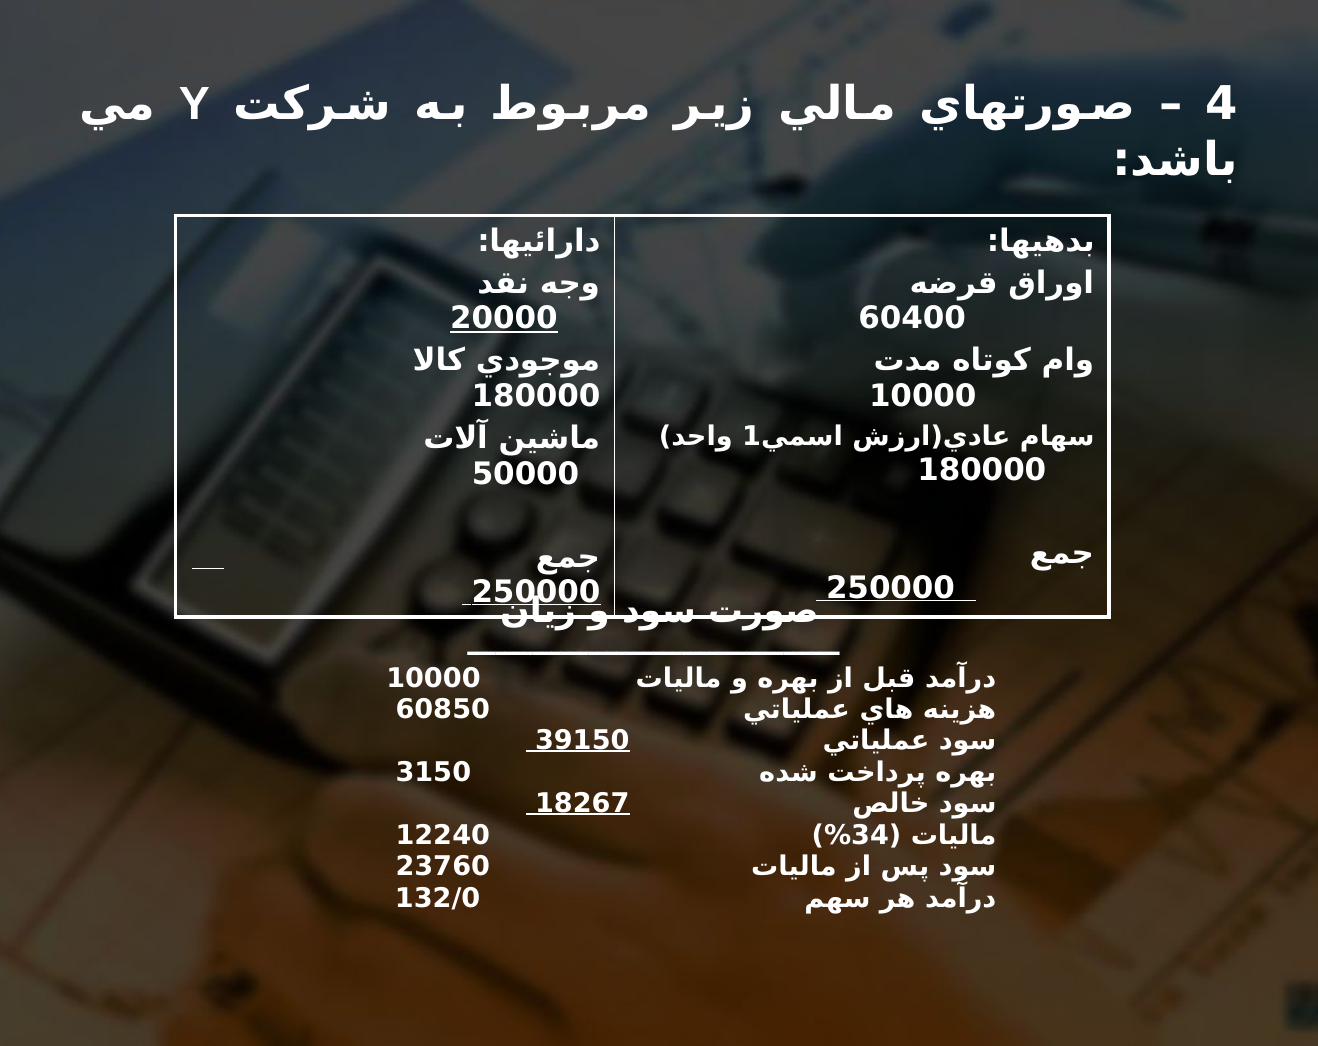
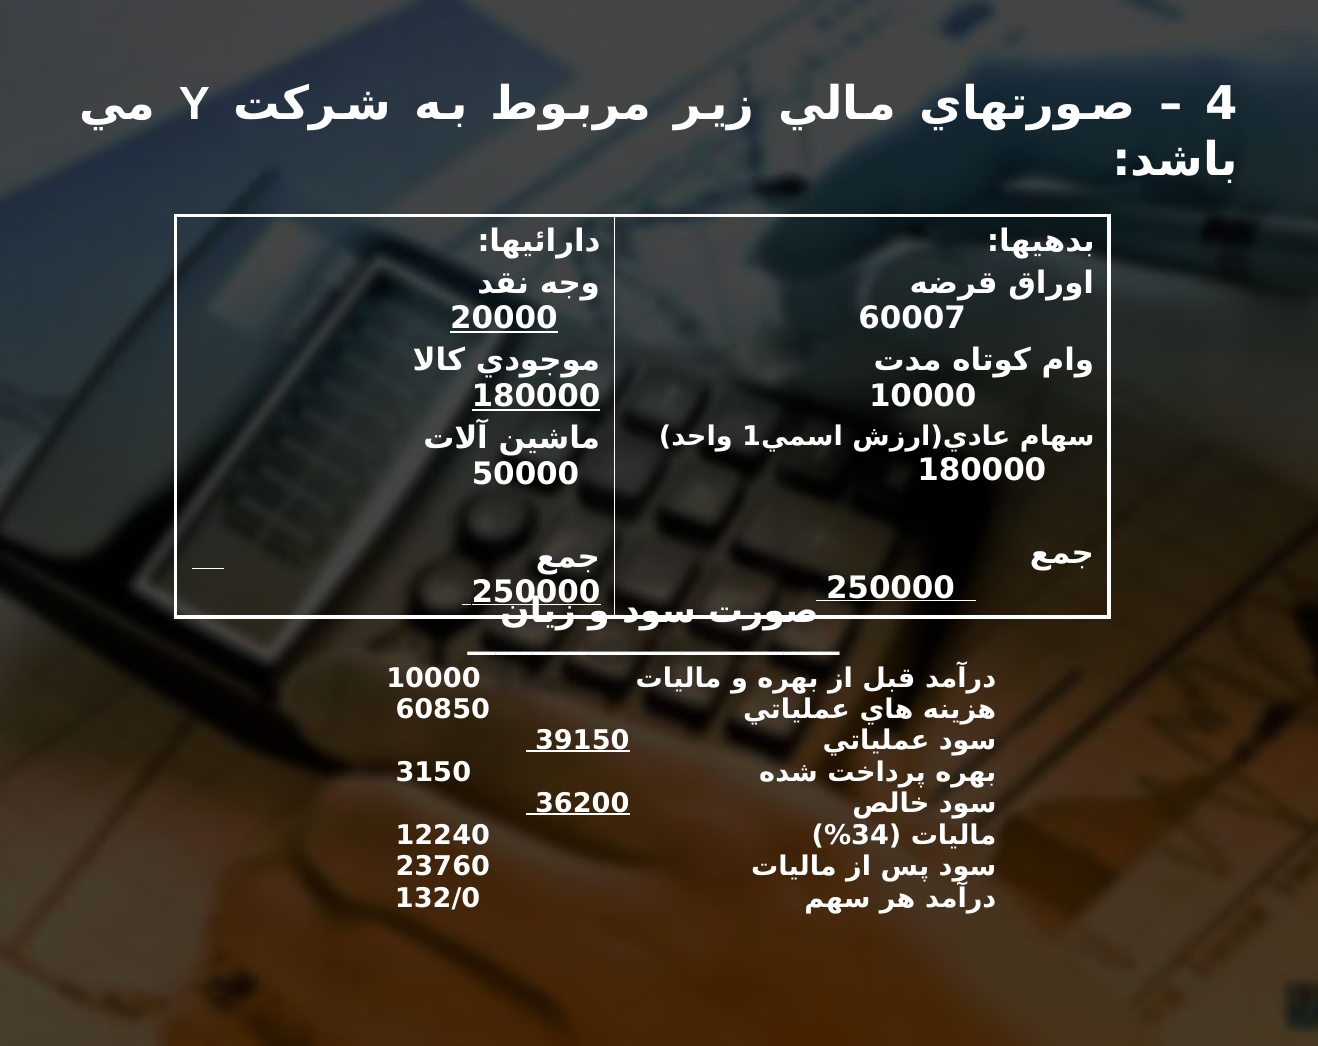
60400: 60400 -> 60007
180000 at (536, 397) underline: none -> present
18267: 18267 -> 36200
